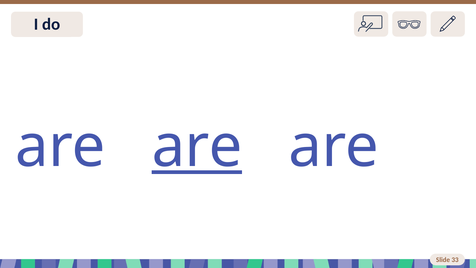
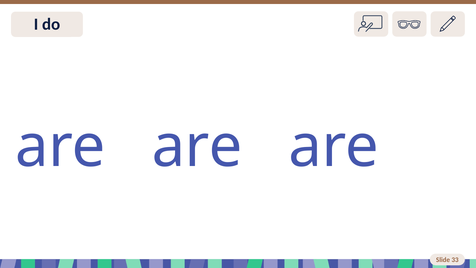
are at (197, 146) underline: present -> none
